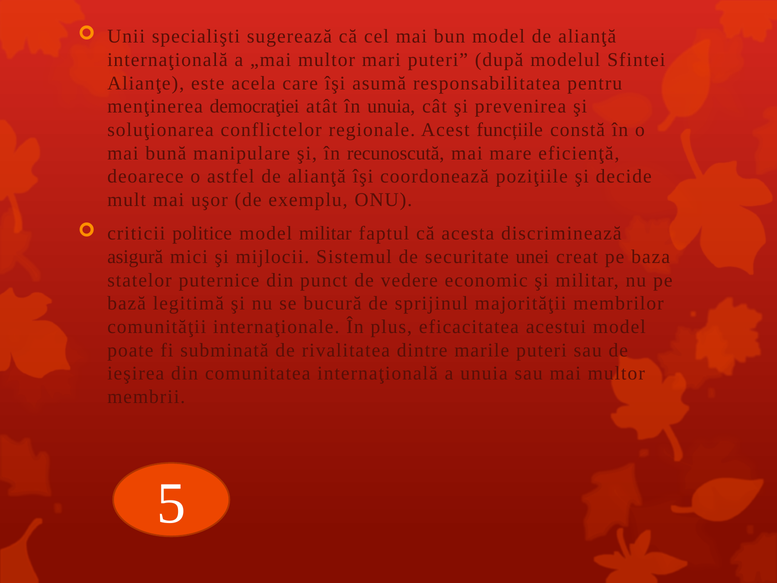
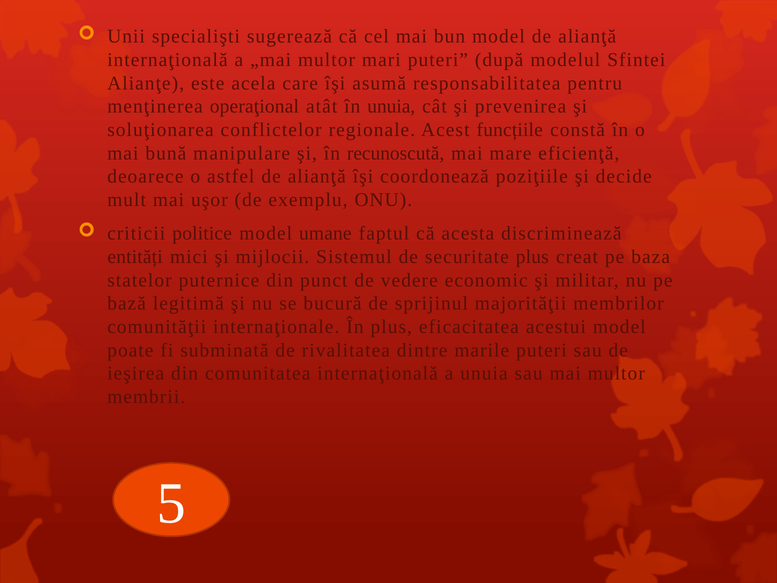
democraţiei: democraţiei -> operaţional
model militar: militar -> umane
asigură: asigură -> entități
securitate unei: unei -> plus
